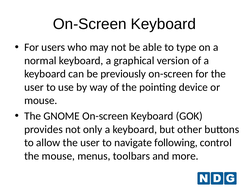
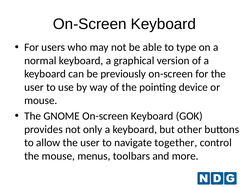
following: following -> together
